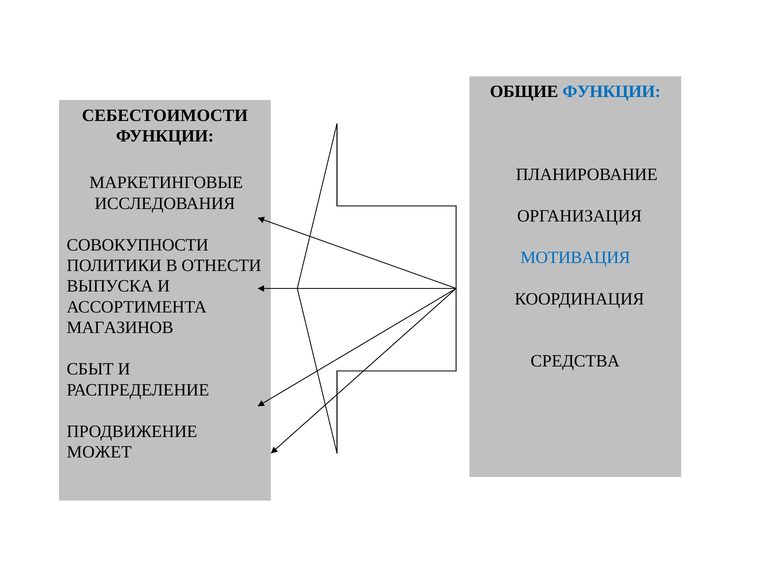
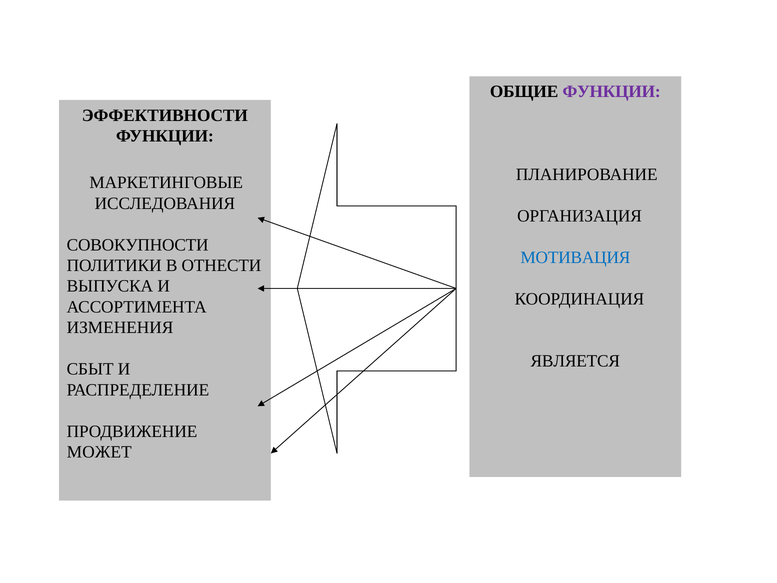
ФУНКЦИИ at (612, 92) colour: blue -> purple
СЕБЕСТОИМОСТИ: СЕБЕСТОИМОСТИ -> ЭФФЕКТИВНОСТИ
МАГАЗИНОВ: МАГАЗИНОВ -> ИЗМЕНЕНИЯ
СРЕДСТВА: СРЕДСТВА -> ЯВЛЯЕТСЯ
